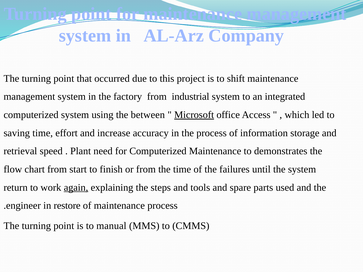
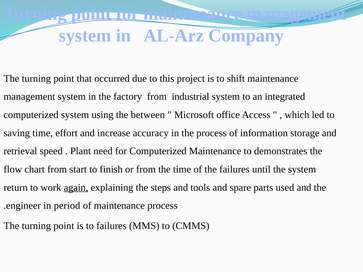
Microsoft underline: present -> none
restore: restore -> period
to manual: manual -> failures
